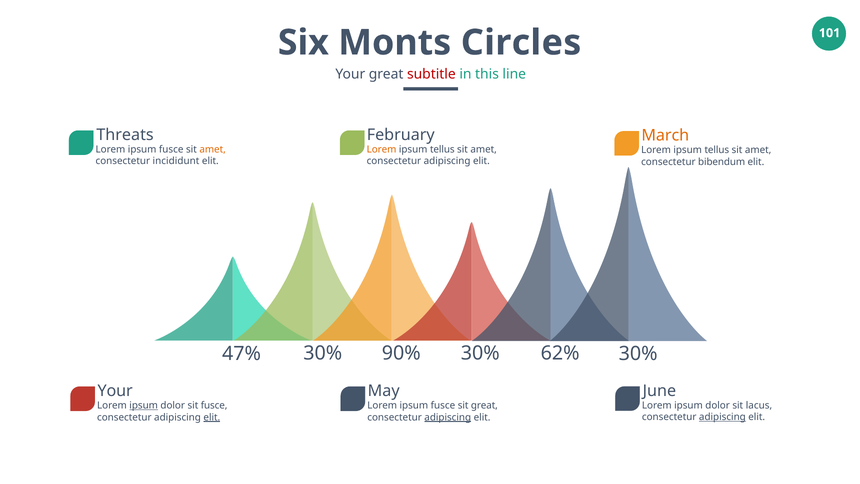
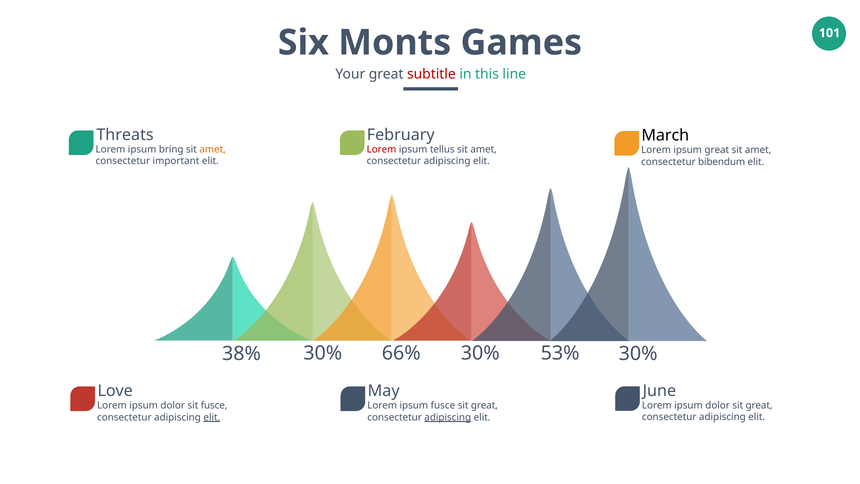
Circles: Circles -> Games
March colour: orange -> black
fusce at (171, 149): fusce -> bring
Lorem at (382, 149) colour: orange -> red
tellus at (717, 150): tellus -> great
incididunt: incididunt -> important
47%: 47% -> 38%
90%: 90% -> 66%
62%: 62% -> 53%
Your at (115, 391): Your -> Love
dolor sit lacus: lacus -> great
ipsum at (144, 405) underline: present -> none
adipiscing at (722, 417) underline: present -> none
